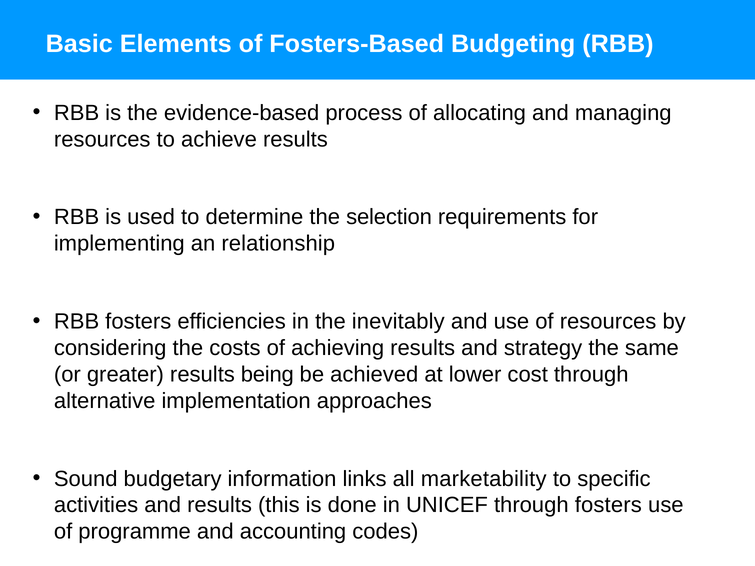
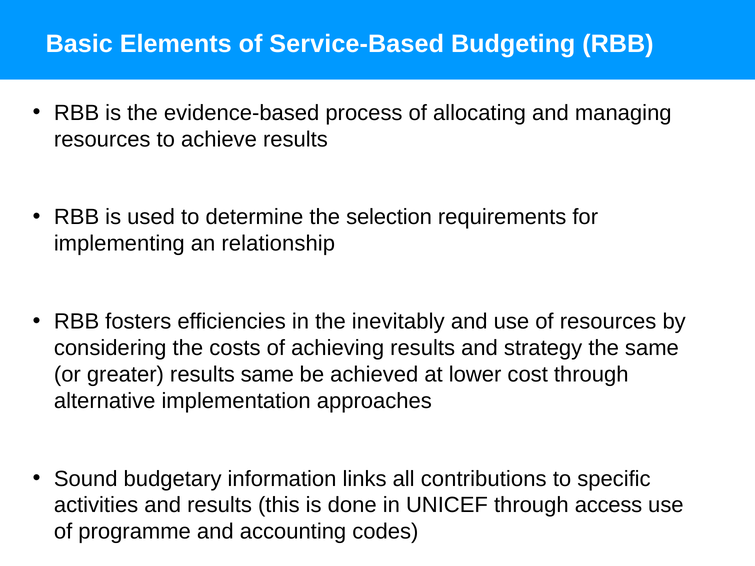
Fosters-Based: Fosters-Based -> Service-Based
results being: being -> same
marketability: marketability -> contributions
through fosters: fosters -> access
